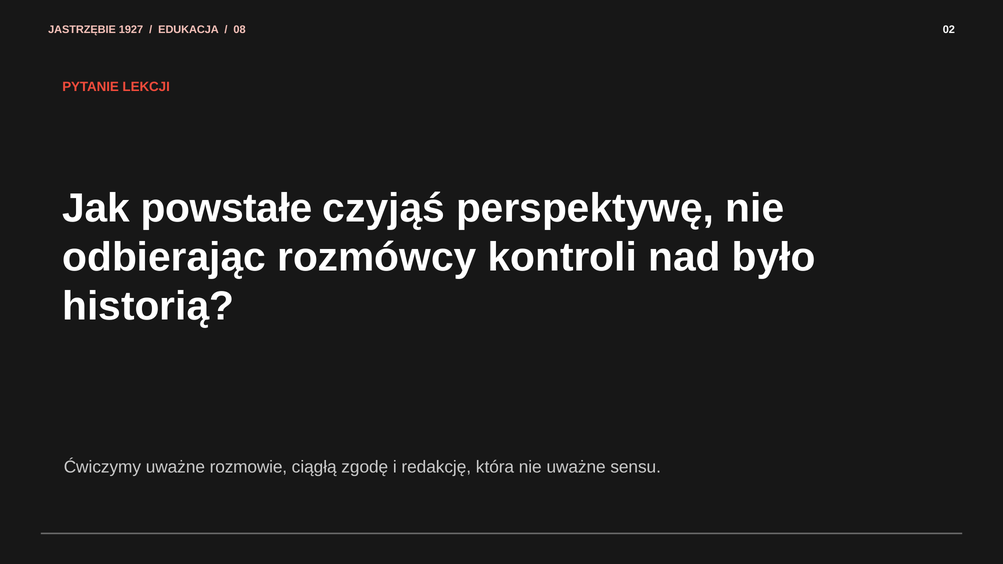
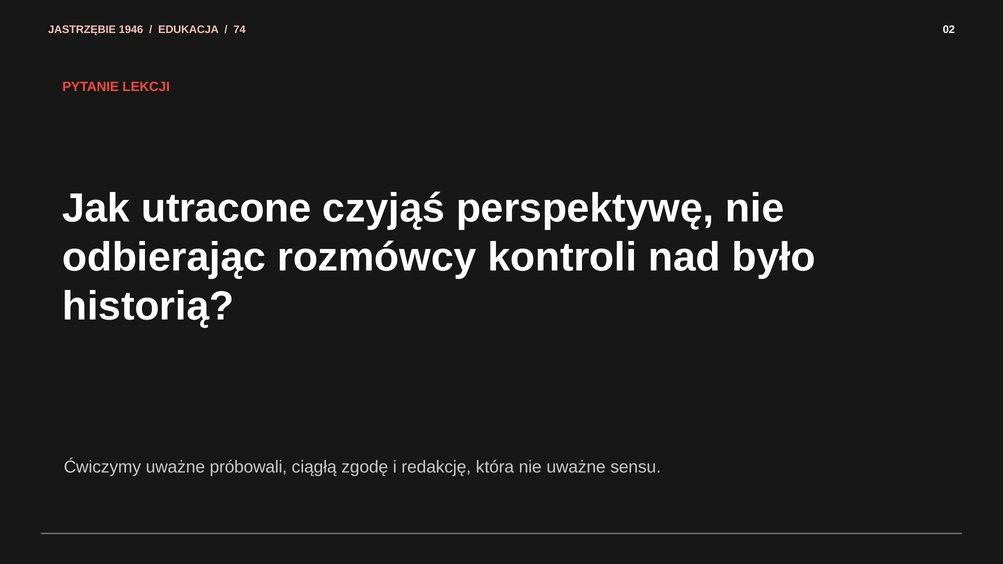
1927: 1927 -> 1946
08: 08 -> 74
powstałe: powstałe -> utracone
rozmowie: rozmowie -> próbowali
